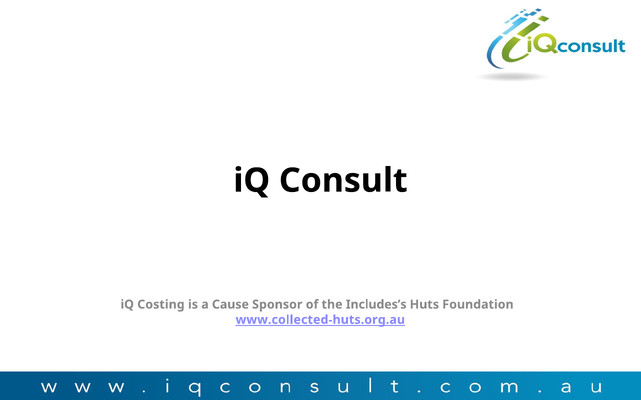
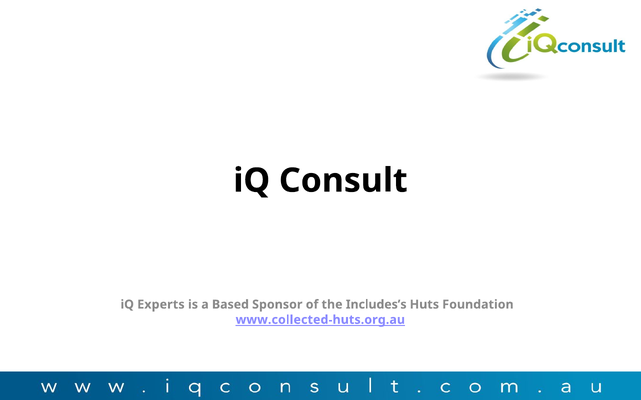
Costing: Costing -> Experts
Cause: Cause -> Based
